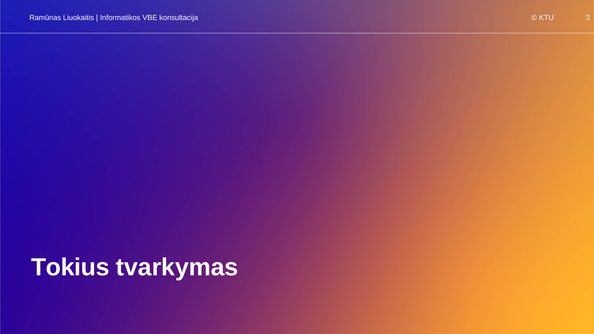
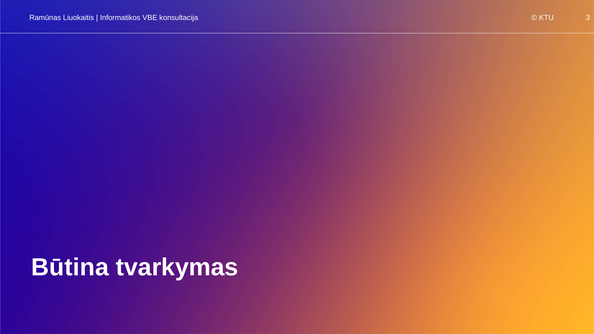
Tokius: Tokius -> Būtina
